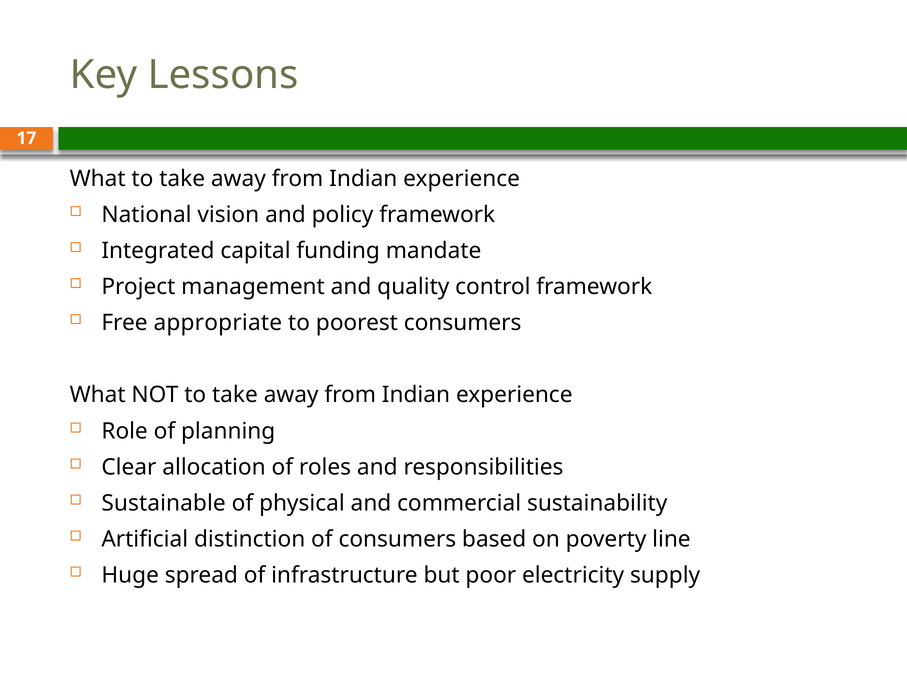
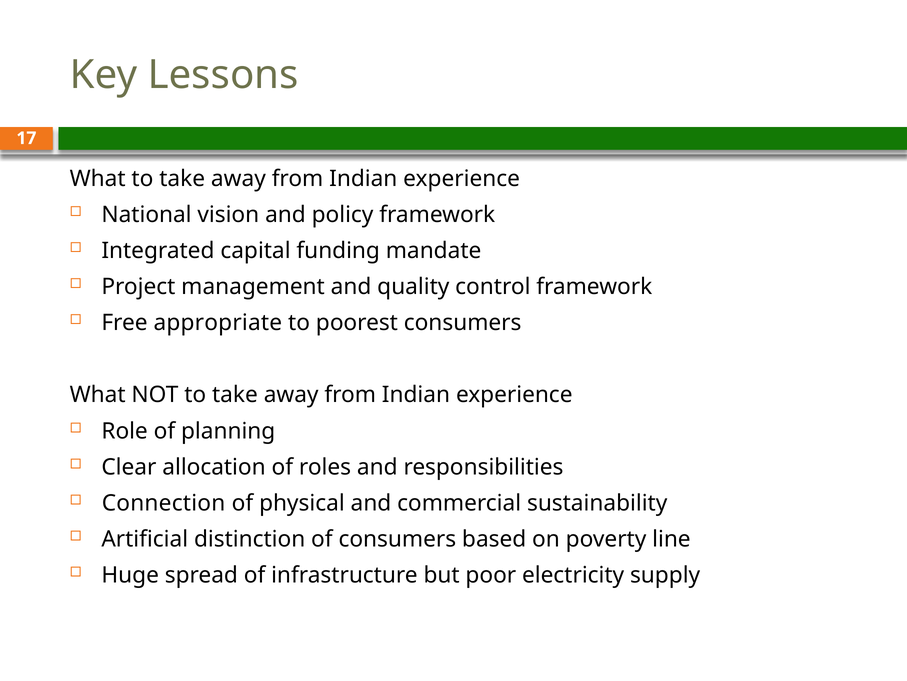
Sustainable: Sustainable -> Connection
